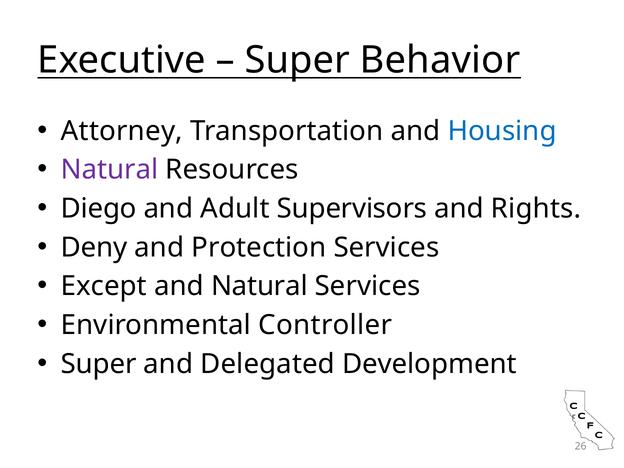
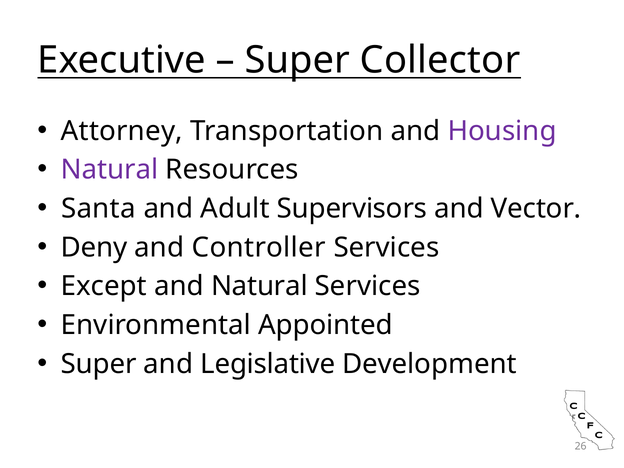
Behavior: Behavior -> Collector
Housing colour: blue -> purple
Diego: Diego -> Santa
Rights: Rights -> Vector
Protection: Protection -> Controller
Controller: Controller -> Appointed
Delegated: Delegated -> Legislative
